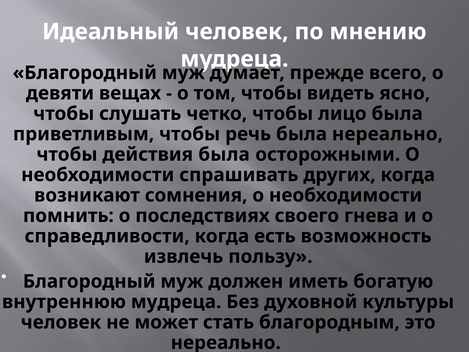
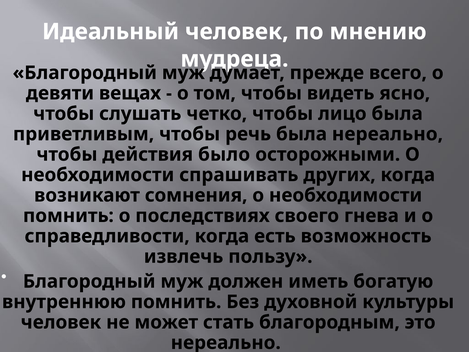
действия была: была -> было
внутреннюю мудреца: мудреца -> помнить
